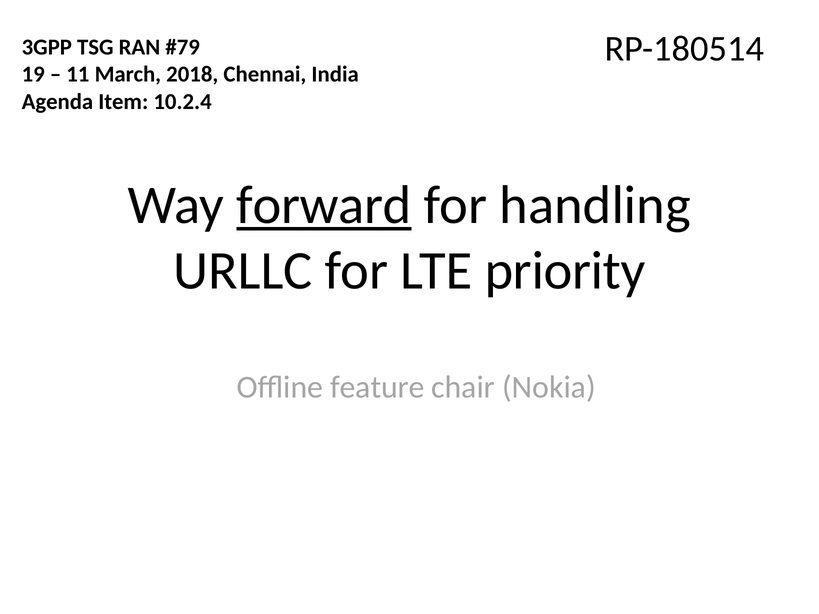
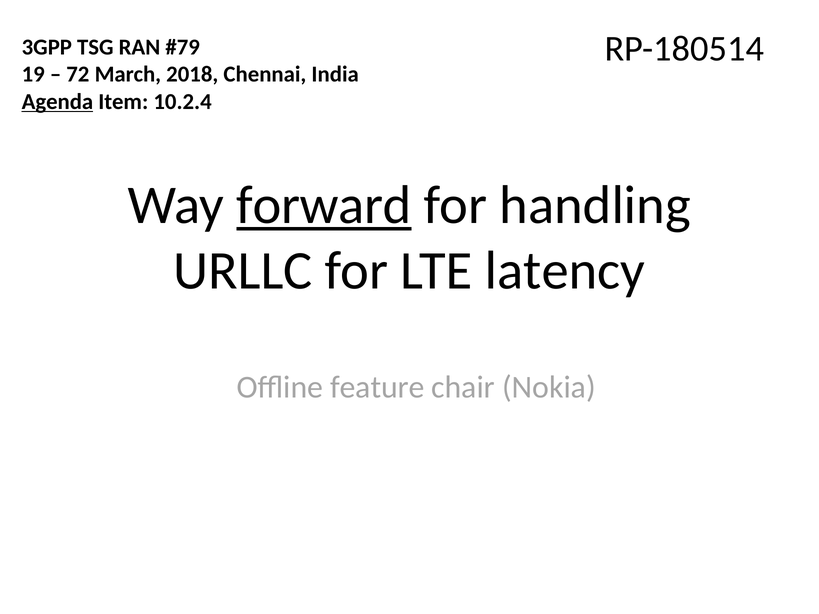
11: 11 -> 72
Agenda underline: none -> present
priority: priority -> latency
